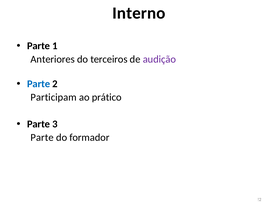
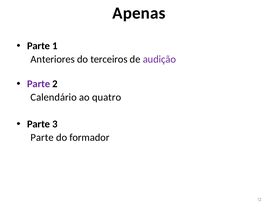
Interno: Interno -> Apenas
Parte at (39, 84) colour: blue -> purple
Participam: Participam -> Calendário
prático: prático -> quatro
